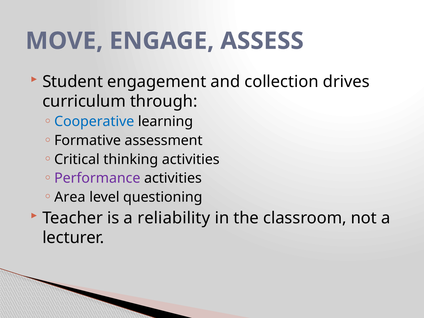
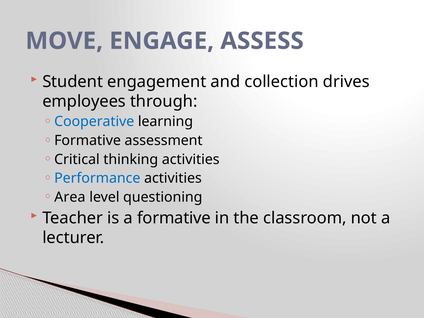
curriculum: curriculum -> employees
Performance colour: purple -> blue
a reliability: reliability -> formative
